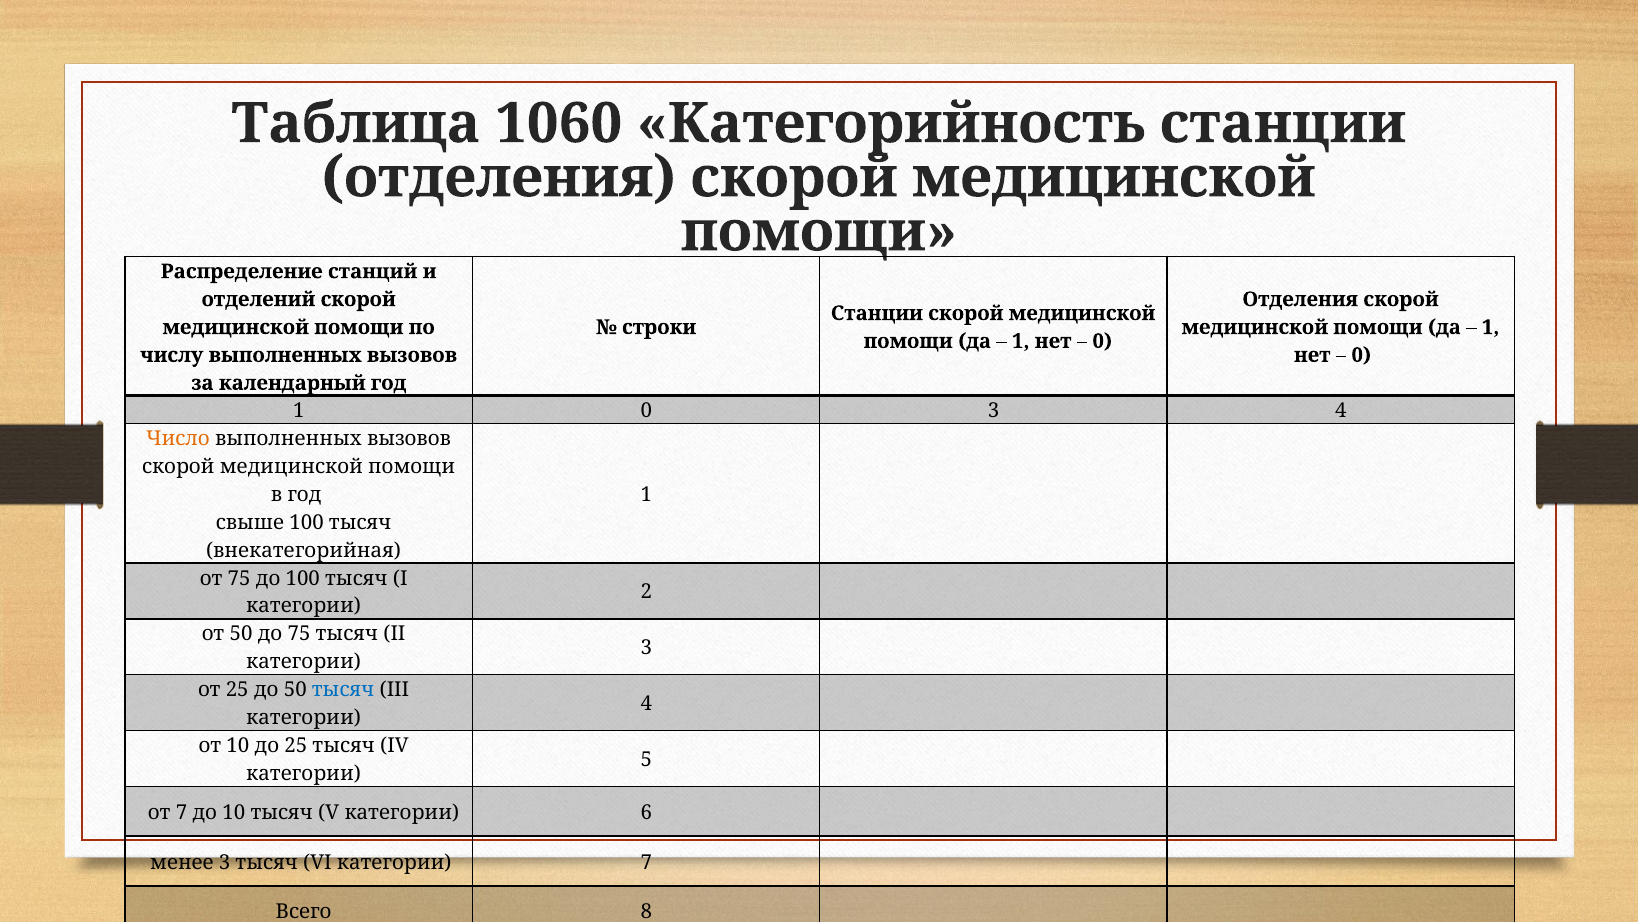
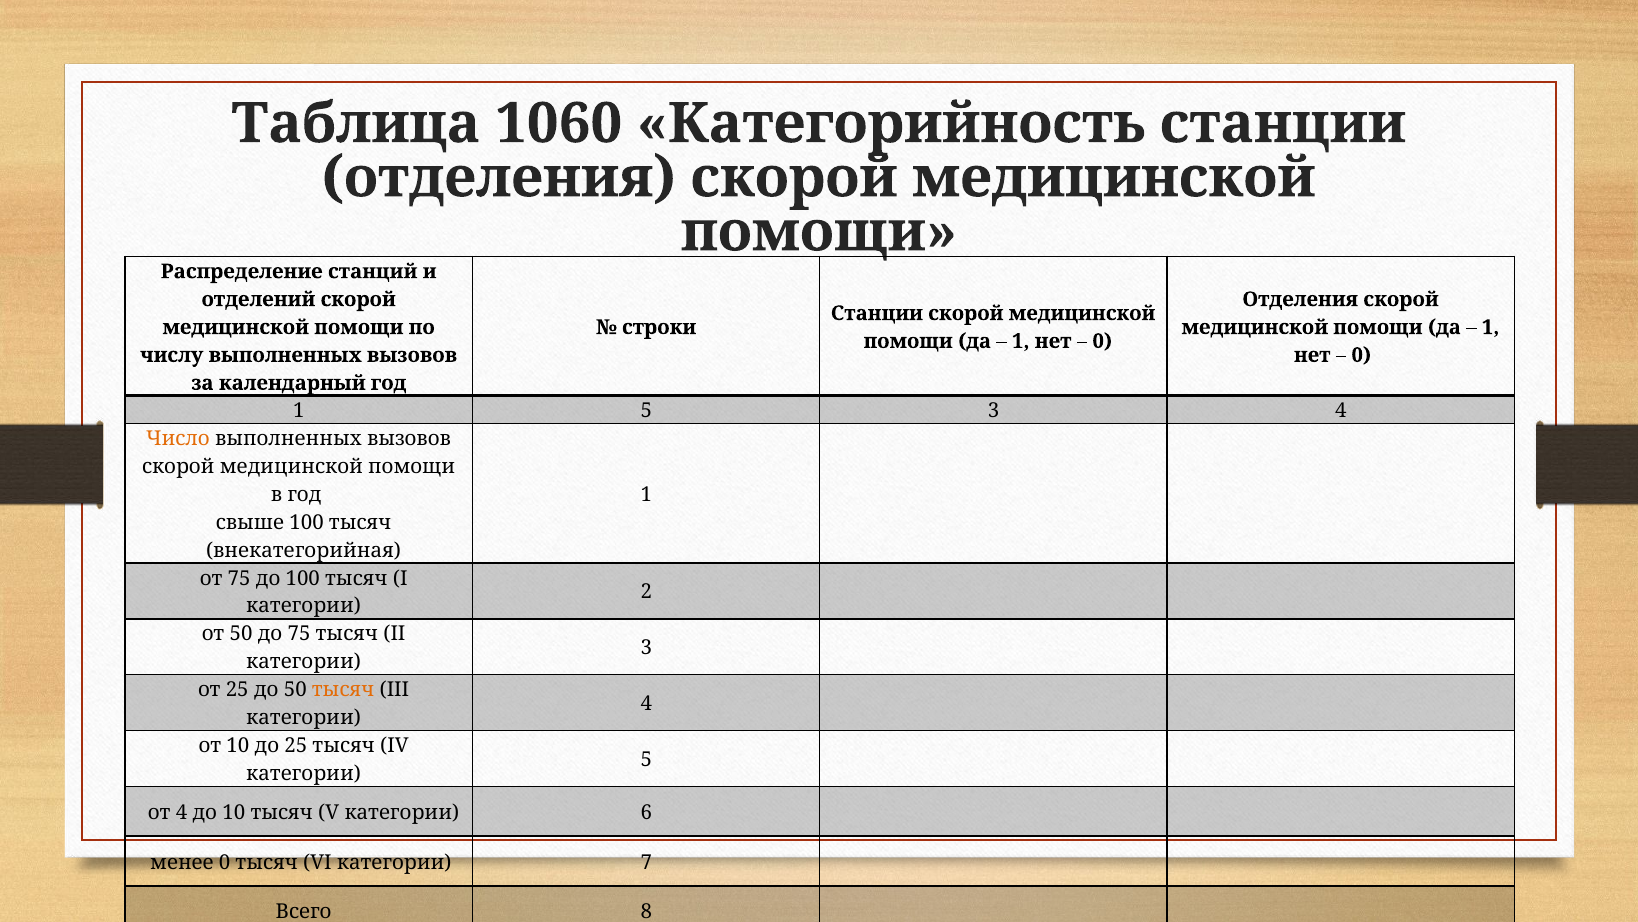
1 0: 0 -> 5
тысяч at (343, 689) colour: blue -> orange
от 7: 7 -> 4
менее 3: 3 -> 0
